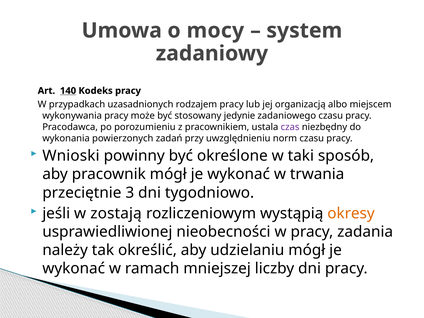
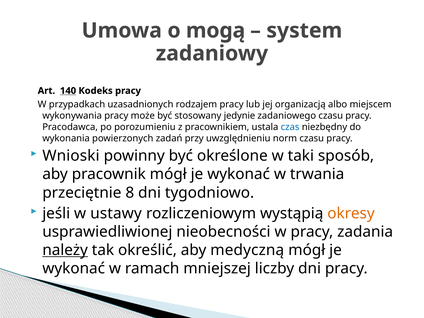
mocy: mocy -> mogą
czas colour: purple -> blue
3: 3 -> 8
zostają: zostają -> ustawy
należy underline: none -> present
udzielaniu: udzielaniu -> medyczną
